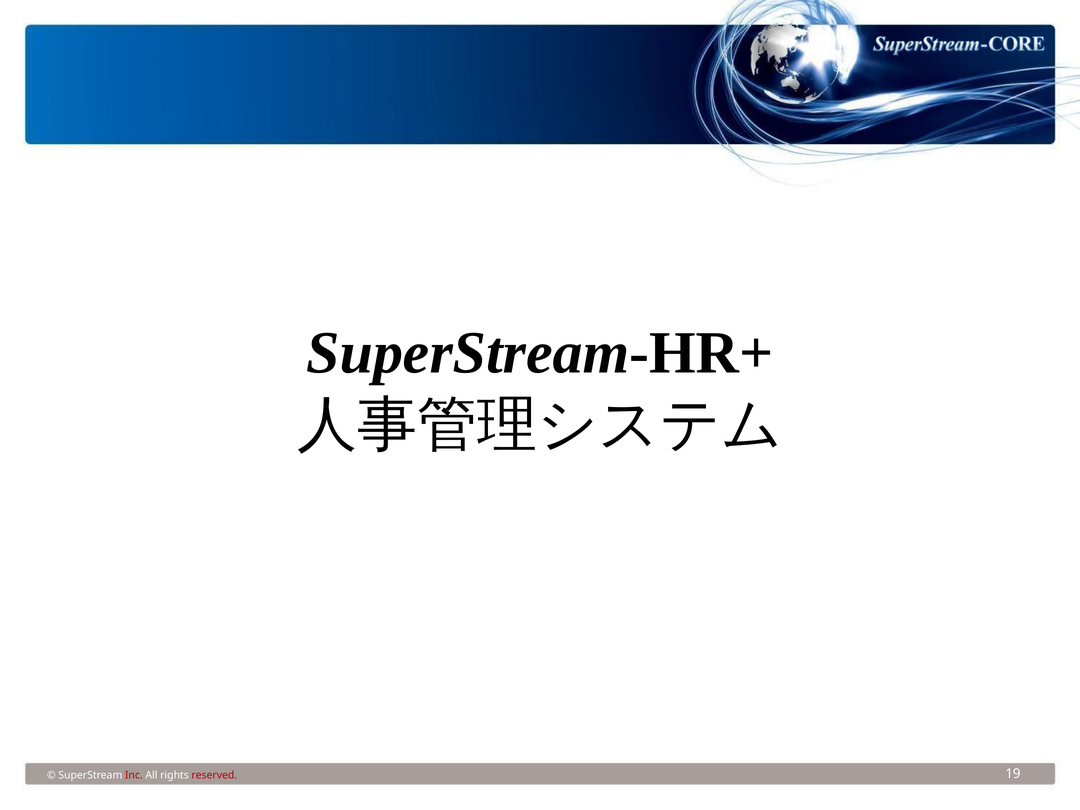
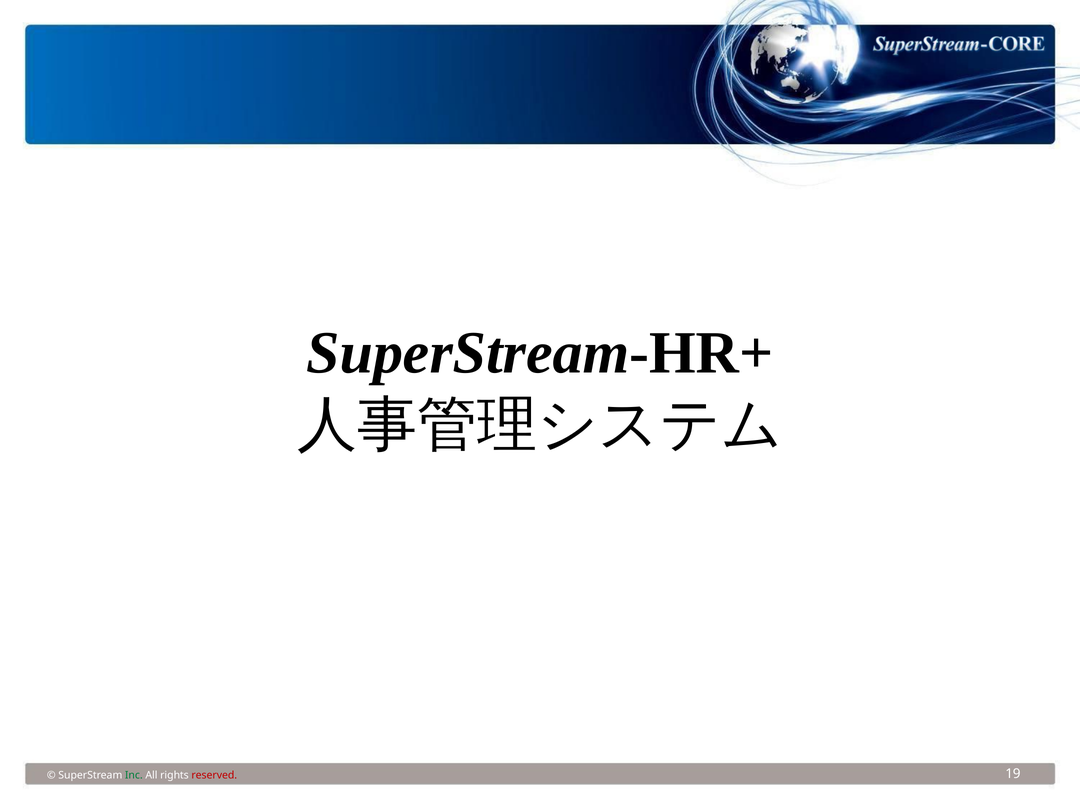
Inc colour: red -> green
